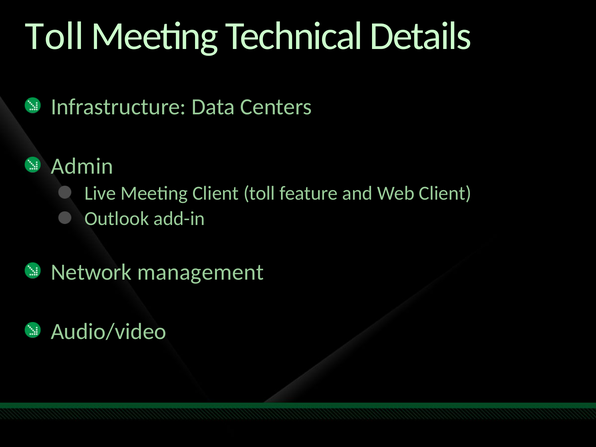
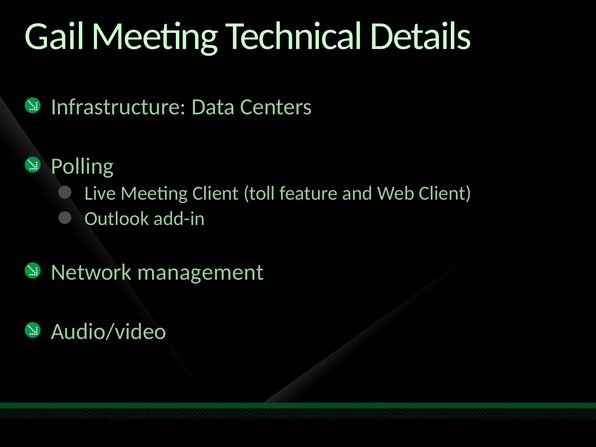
Toll at (54, 36): Toll -> Gail
Admin: Admin -> Polling
